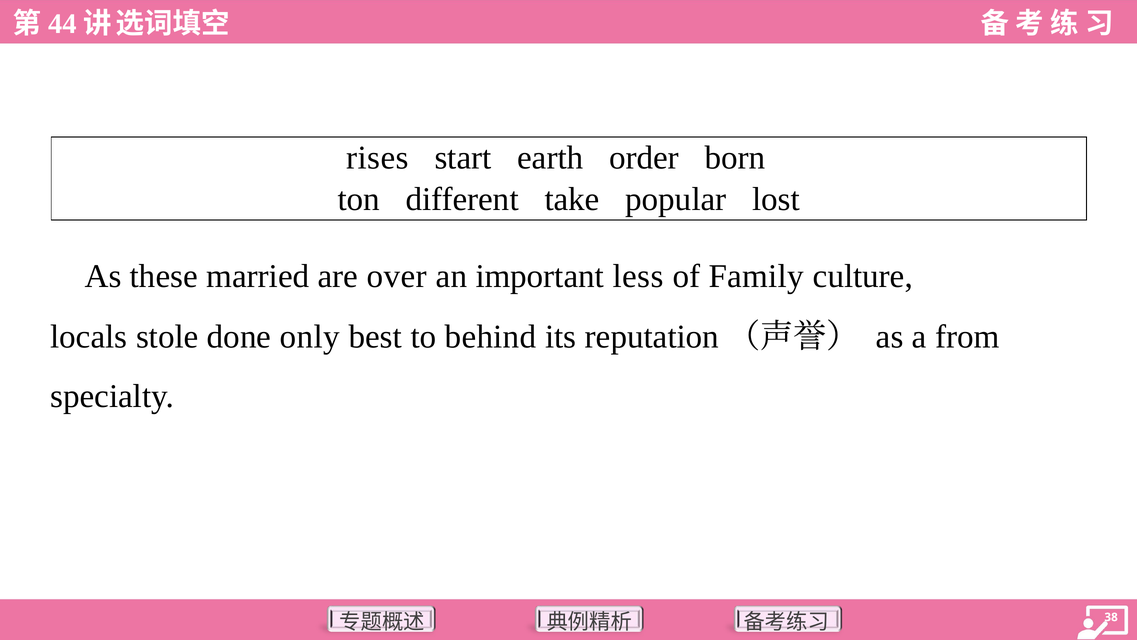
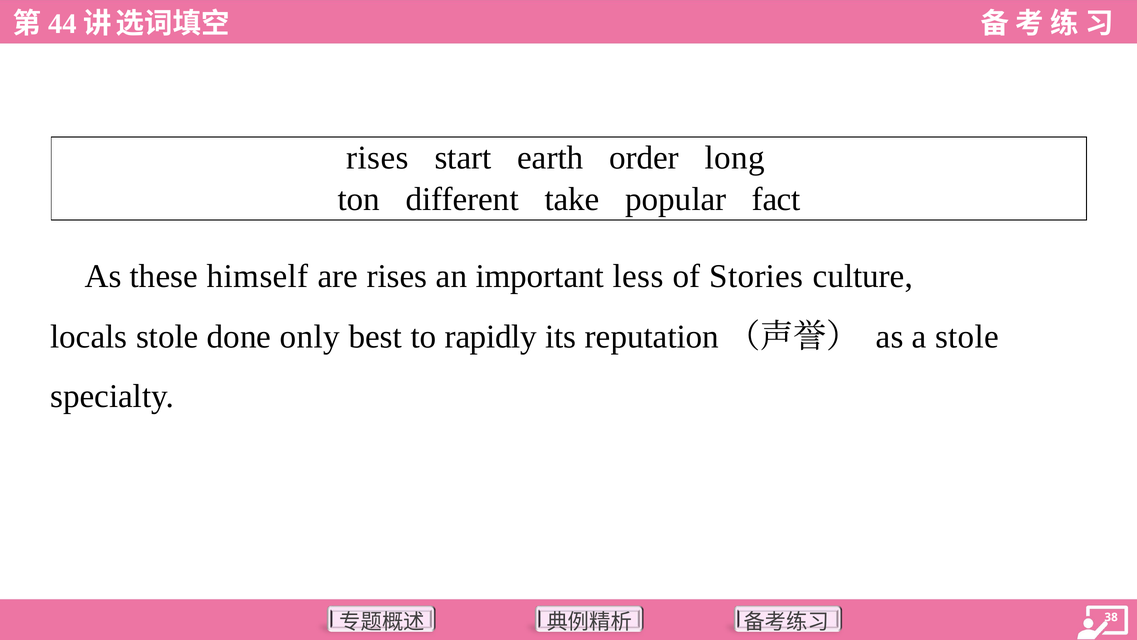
born: born -> long
lost: lost -> fact
married: married -> himself
are over: over -> rises
Family: Family -> Stories
behind: behind -> rapidly
a from: from -> stole
